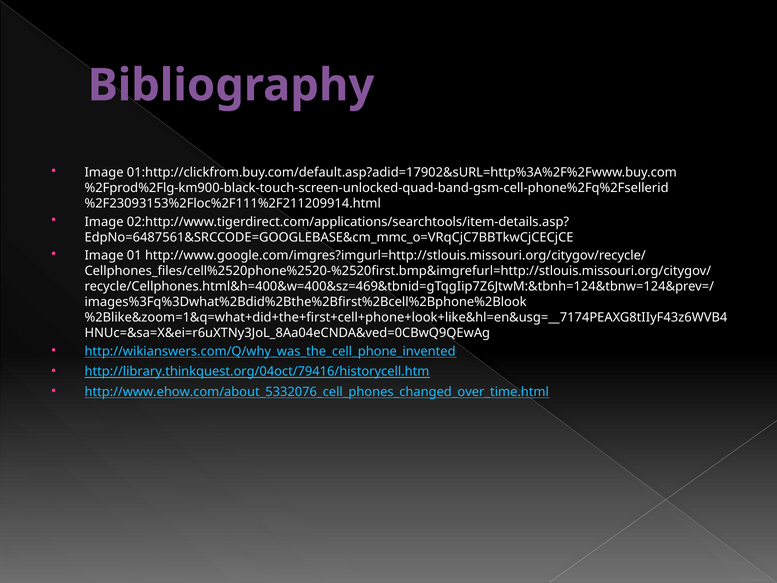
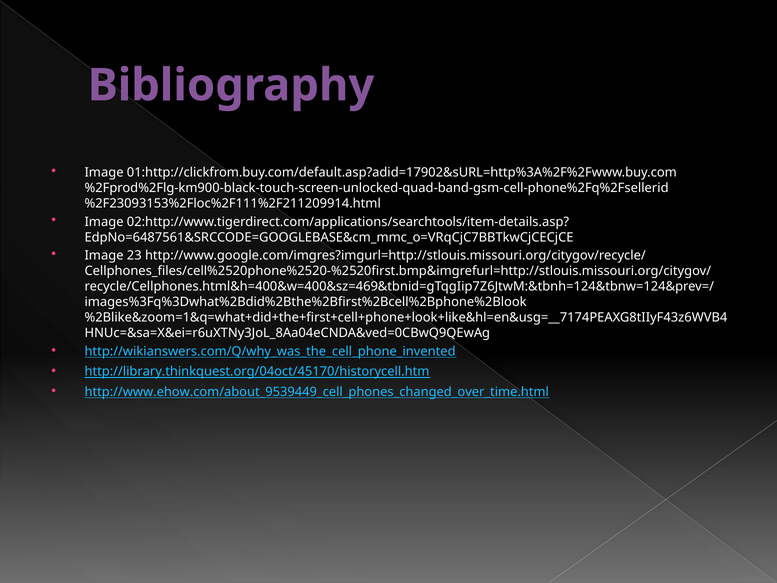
01: 01 -> 23
http://library.thinkquest.org/04oct/79416/historycell.htm: http://library.thinkquest.org/04oct/79416/historycell.htm -> http://library.thinkquest.org/04oct/45170/historycell.htm
http://www.ehow.com/about_5332076_cell_phones_changed_over_time.html: http://www.ehow.com/about_5332076_cell_phones_changed_over_time.html -> http://www.ehow.com/about_9539449_cell_phones_changed_over_time.html
